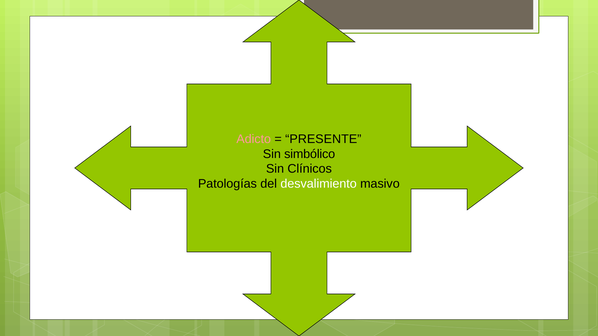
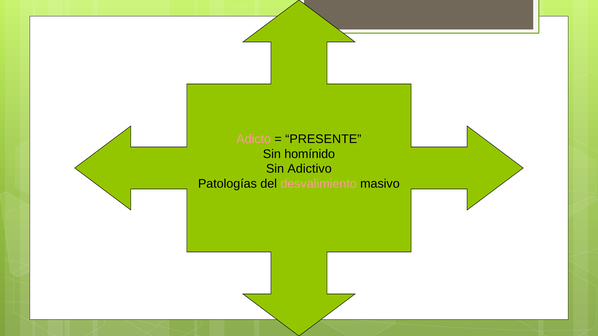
simbólico: simbólico -> homínido
Clínicos: Clínicos -> Adictivo
desvalimiento colour: white -> pink
